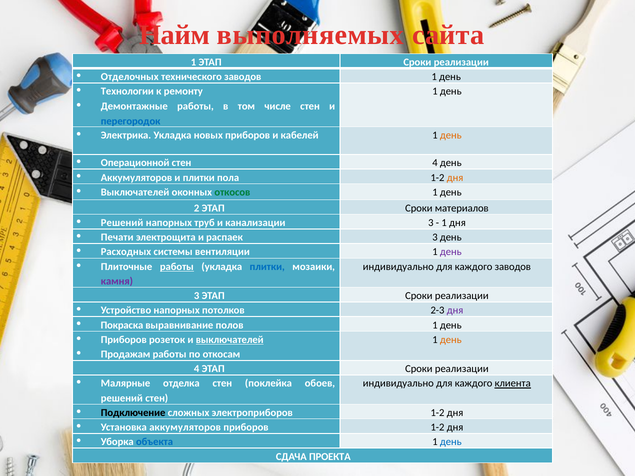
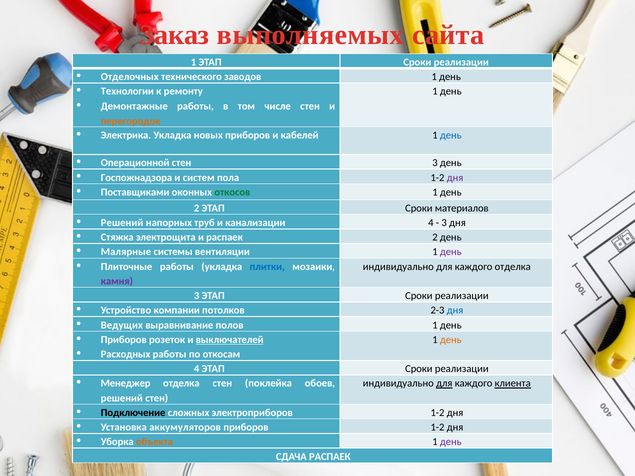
Найм: Найм -> Заказ
перегородок colour: blue -> orange
день at (451, 135) colour: orange -> blue
стен 4: 4 -> 3
Аккумуляторов at (136, 178): Аккумуляторов -> Госпожнадзора
и плитки: плитки -> систем
дня at (455, 178) colour: orange -> purple
Выключателей at (135, 192): Выключателей -> Поставщиками
канализации 3: 3 -> 4
1 at (444, 223): 1 -> 3
Печати: Печати -> Стяжка
распаек 3: 3 -> 2
Расходных: Расходных -> Малярные
работы at (177, 267) underline: present -> none
каждого заводов: заводов -> отделка
Устройство напорных: напорных -> компании
дня at (455, 311) colour: purple -> blue
Покраска: Покраска -> Ведущих
Продажам: Продажам -> Расходных
Малярные: Малярные -> Менеджер
для at (444, 384) underline: none -> present
объекта colour: blue -> orange
день at (451, 442) colour: blue -> purple
СДАЧА ПРОЕКТА: ПРОЕКТА -> РАСПАЕК
